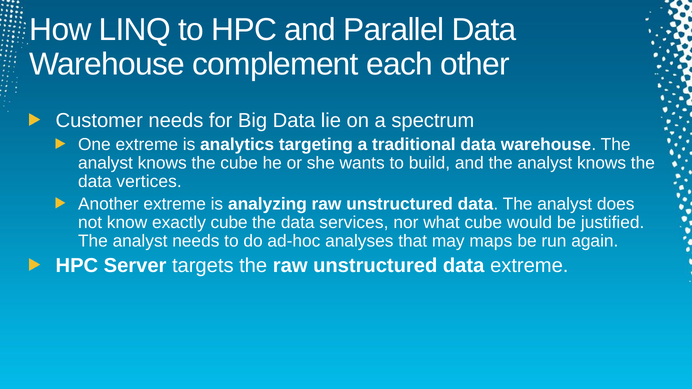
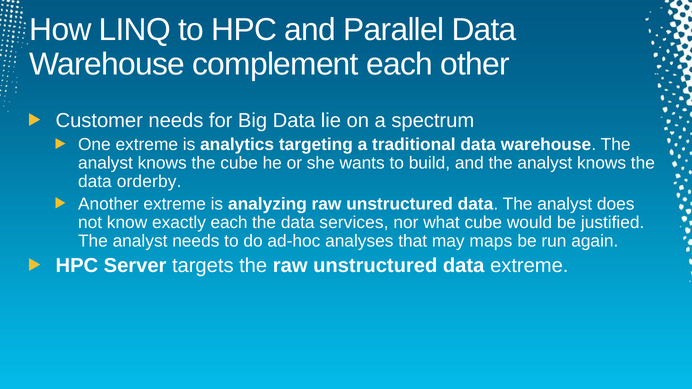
vertices: vertices -> orderby
exactly cube: cube -> each
